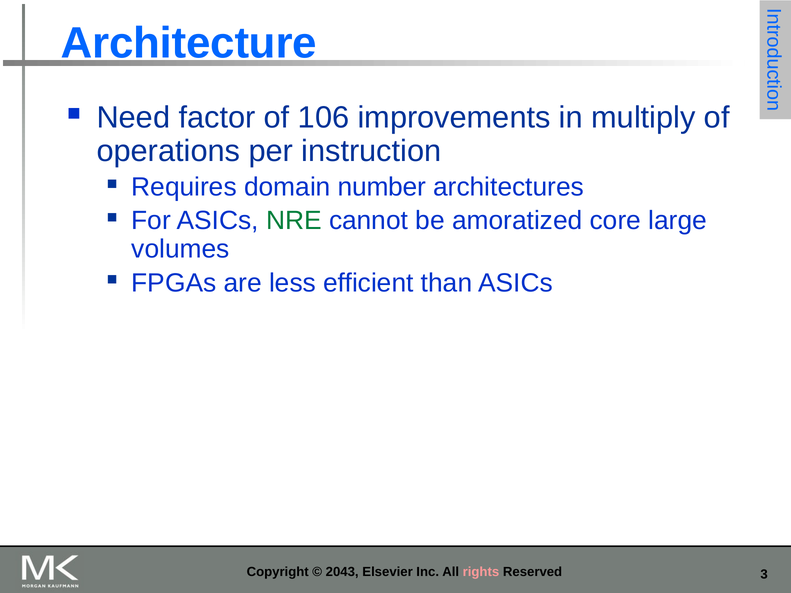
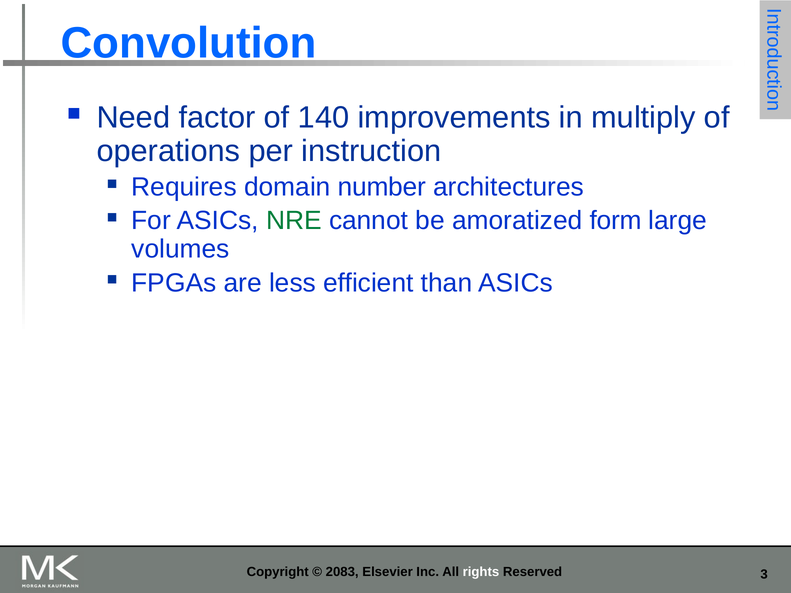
Architecture: Architecture -> Convolution
106: 106 -> 140
core: core -> form
2043: 2043 -> 2083
rights colour: pink -> white
